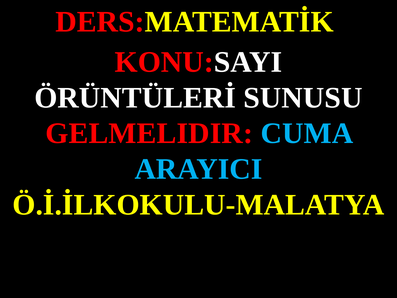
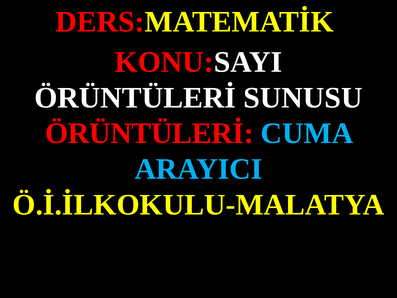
GELMELIDIR at (149, 133): GELMELIDIR -> ÖRÜNTÜLERİ
